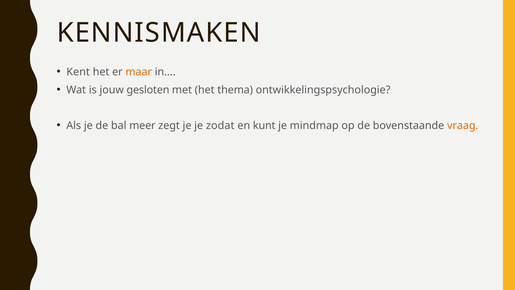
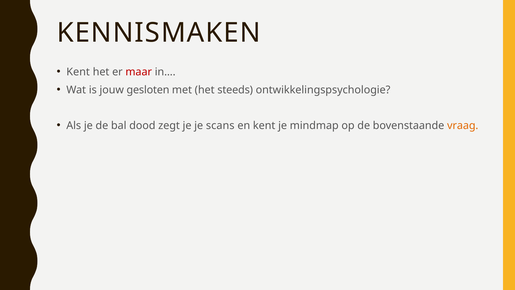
maar colour: orange -> red
thema: thema -> steeds
meer: meer -> dood
zodat: zodat -> scans
en kunt: kunt -> kent
